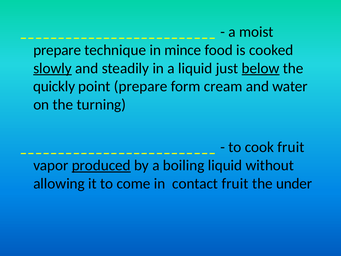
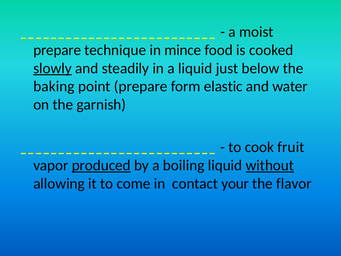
below underline: present -> none
quickly: quickly -> baking
cream: cream -> elastic
turning: turning -> garnish
without underline: none -> present
contact fruit: fruit -> your
under: under -> flavor
